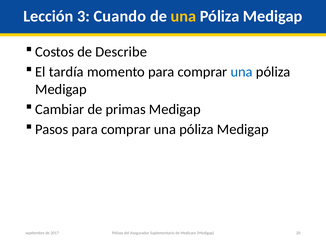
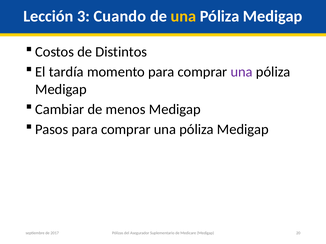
Describe: Describe -> Distintos
una at (242, 72) colour: blue -> purple
primas: primas -> menos
